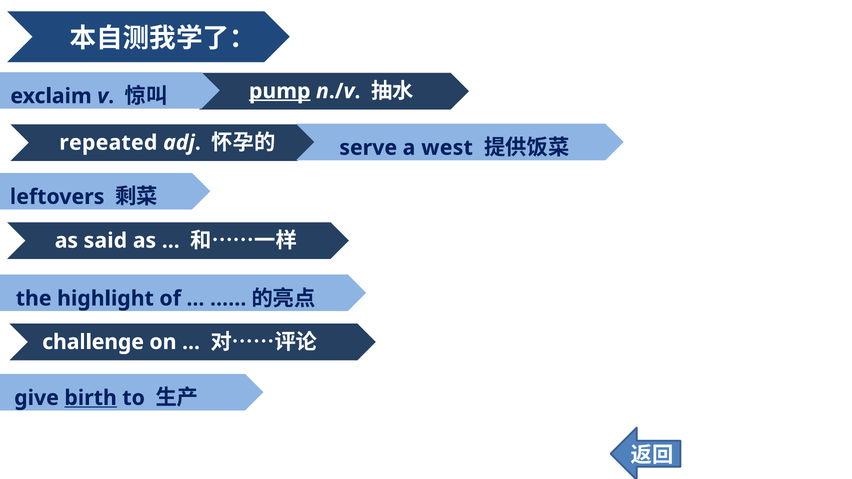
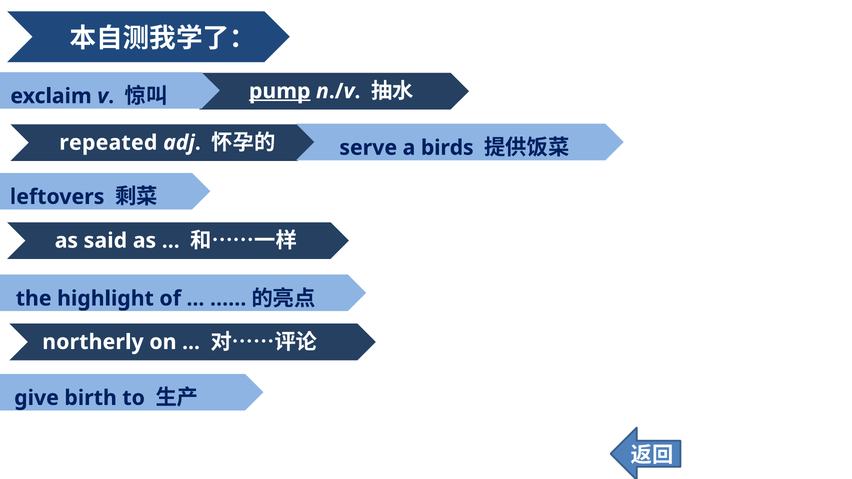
west: west -> birds
challenge: challenge -> northerly
birth underline: present -> none
